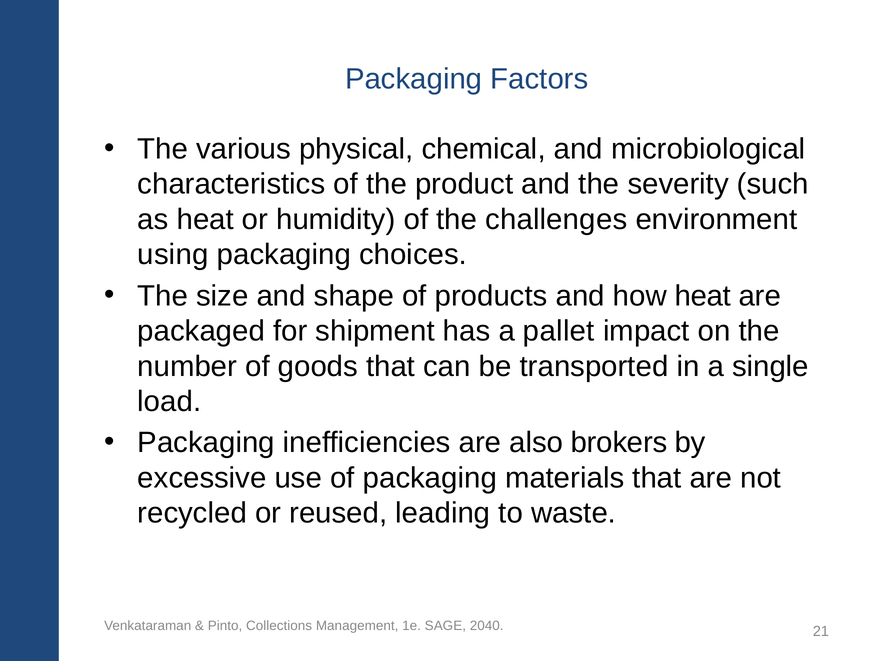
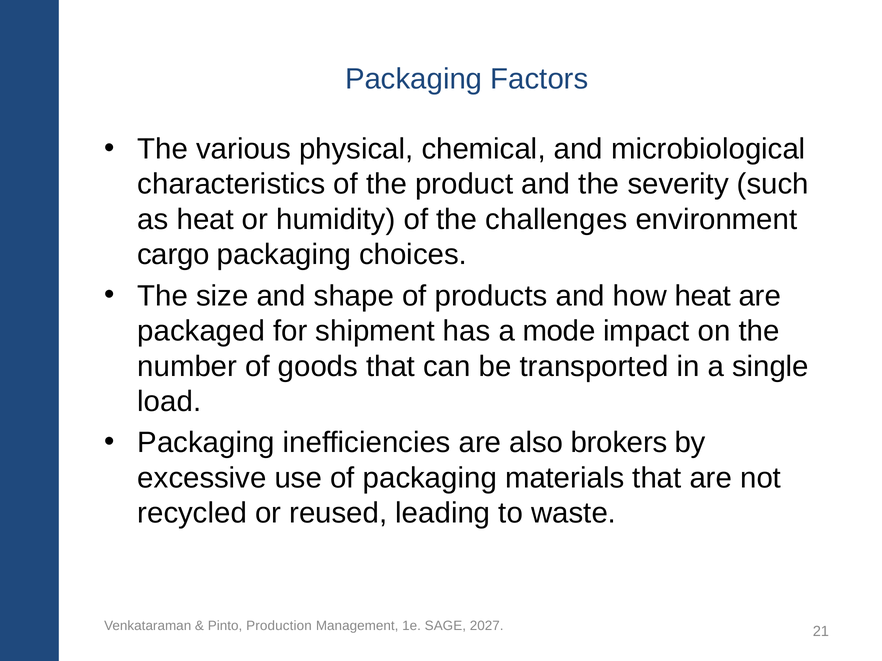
using: using -> cargo
pallet: pallet -> mode
Collections: Collections -> Production
2040: 2040 -> 2027
